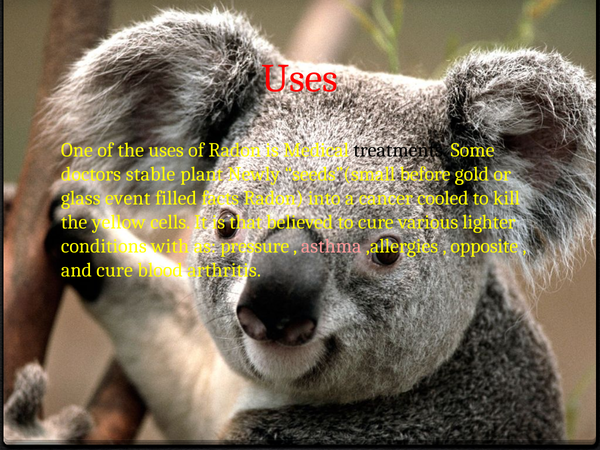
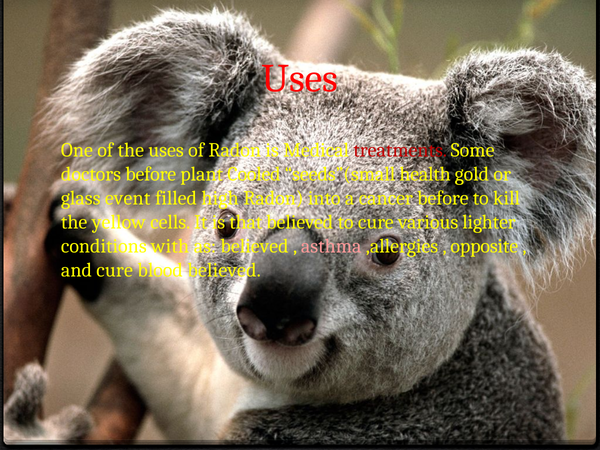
treatments colour: black -> red
doctors stable: stable -> before
Newly: Newly -> Cooled
before: before -> health
facts: facts -> high
cancer cooled: cooled -> before
as pressure: pressure -> believed
blood arthritis: arthritis -> believed
